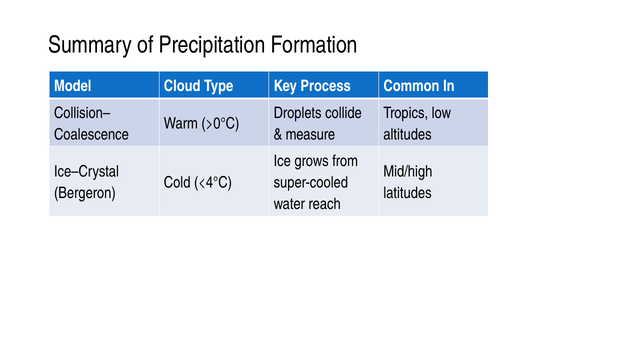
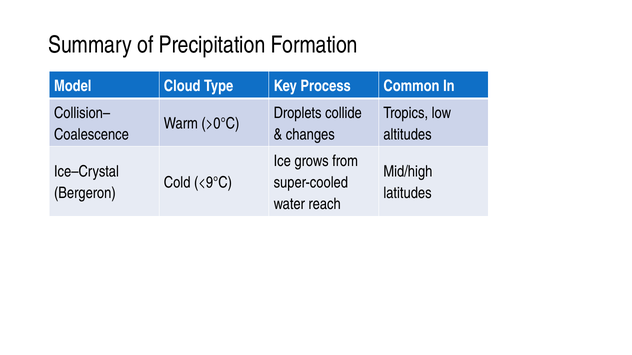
measure: measure -> changes
<4°C: <4°C -> <9°C
